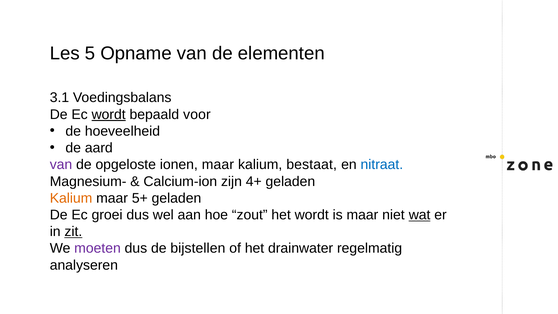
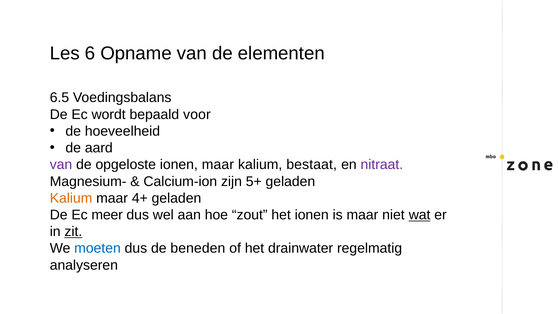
5: 5 -> 6
3.1: 3.1 -> 6.5
wordt at (109, 114) underline: present -> none
nitraat colour: blue -> purple
4+: 4+ -> 5+
5+: 5+ -> 4+
groei: groei -> meer
het wordt: wordt -> ionen
moeten colour: purple -> blue
bijstellen: bijstellen -> beneden
